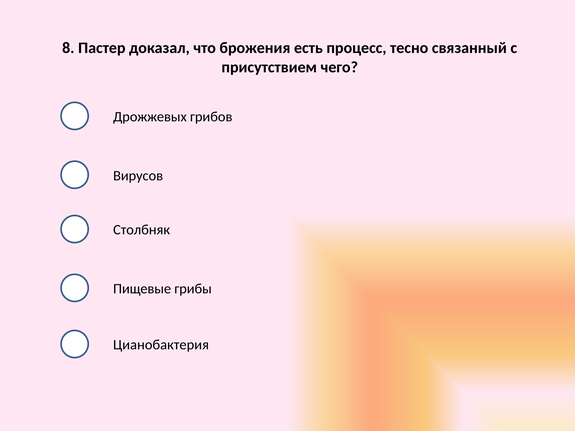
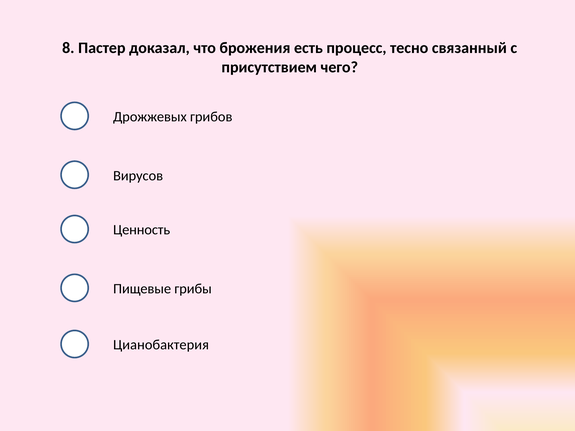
Столбняк: Столбняк -> Ценность
